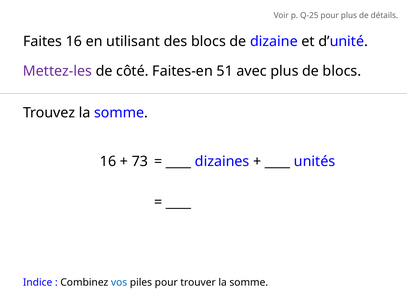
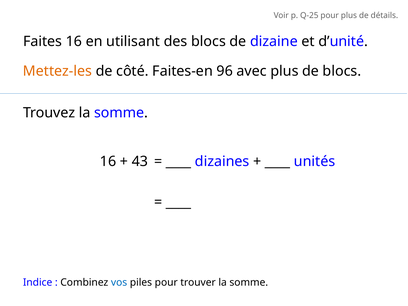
Mettez-les colour: purple -> orange
51: 51 -> 96
73: 73 -> 43
